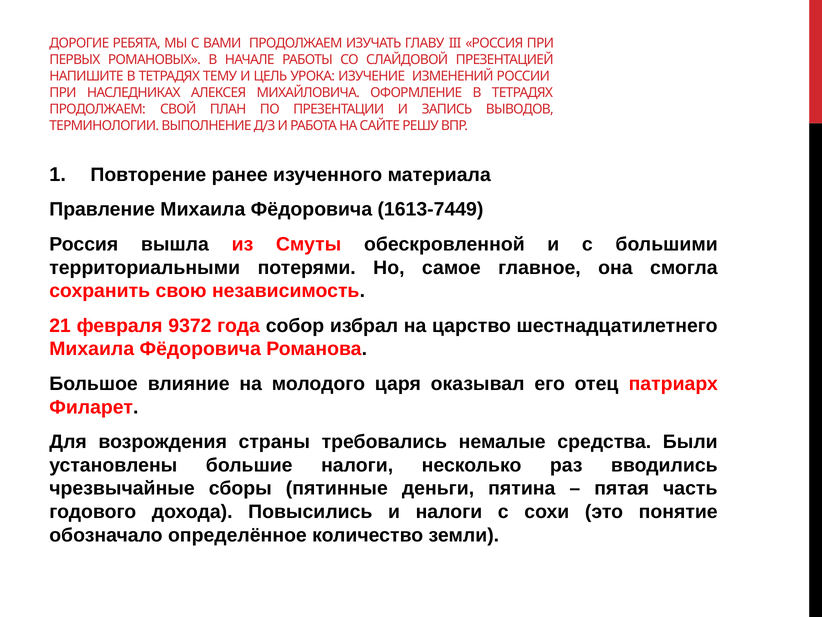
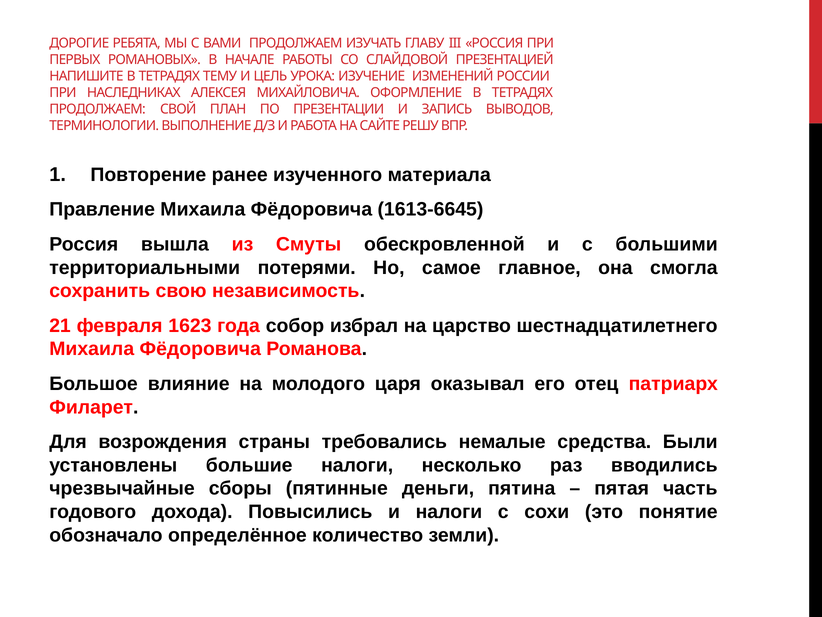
1613-7449: 1613-7449 -> 1613-6645
9372: 9372 -> 1623
